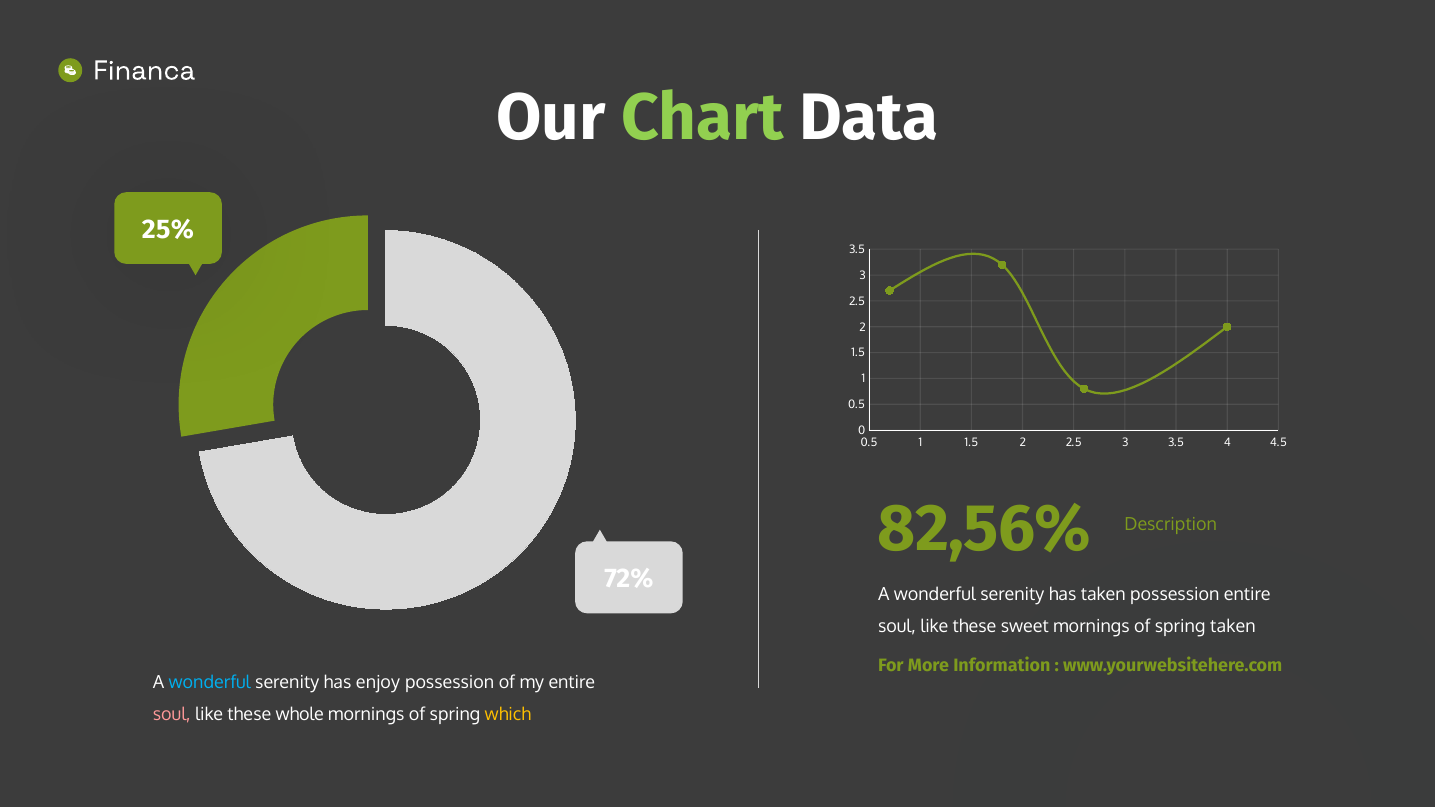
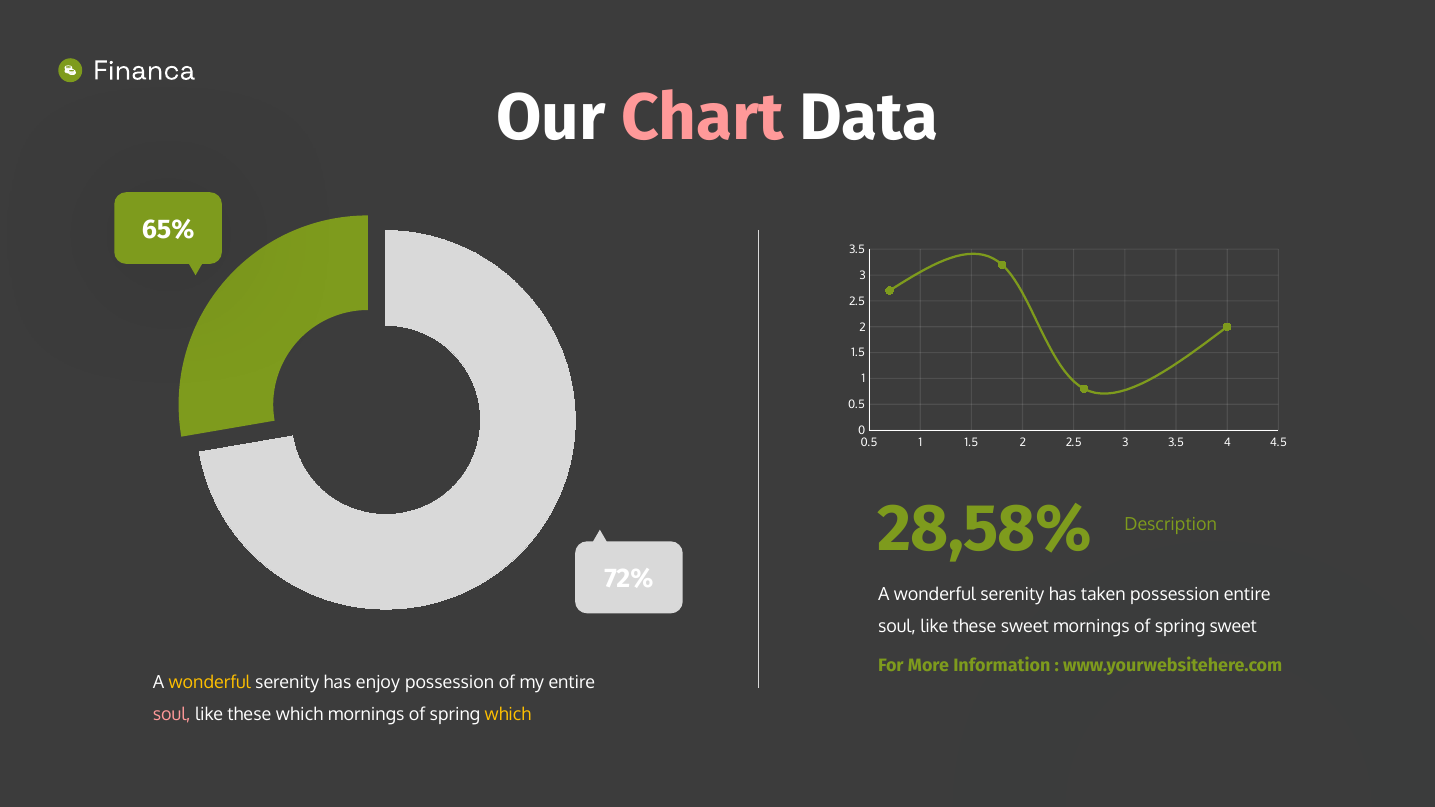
Chart colour: light green -> pink
25%: 25% -> 65%
82,56%: 82,56% -> 28,58%
spring taken: taken -> sweet
wonderful at (210, 683) colour: light blue -> yellow
these whole: whole -> which
